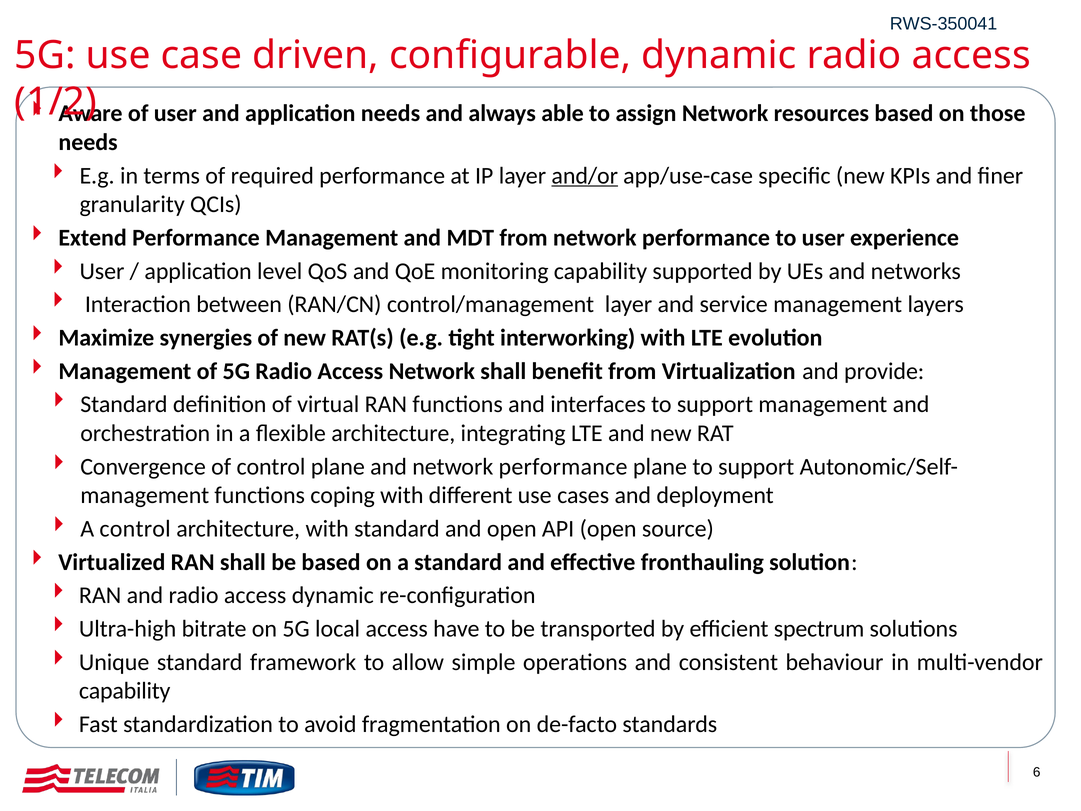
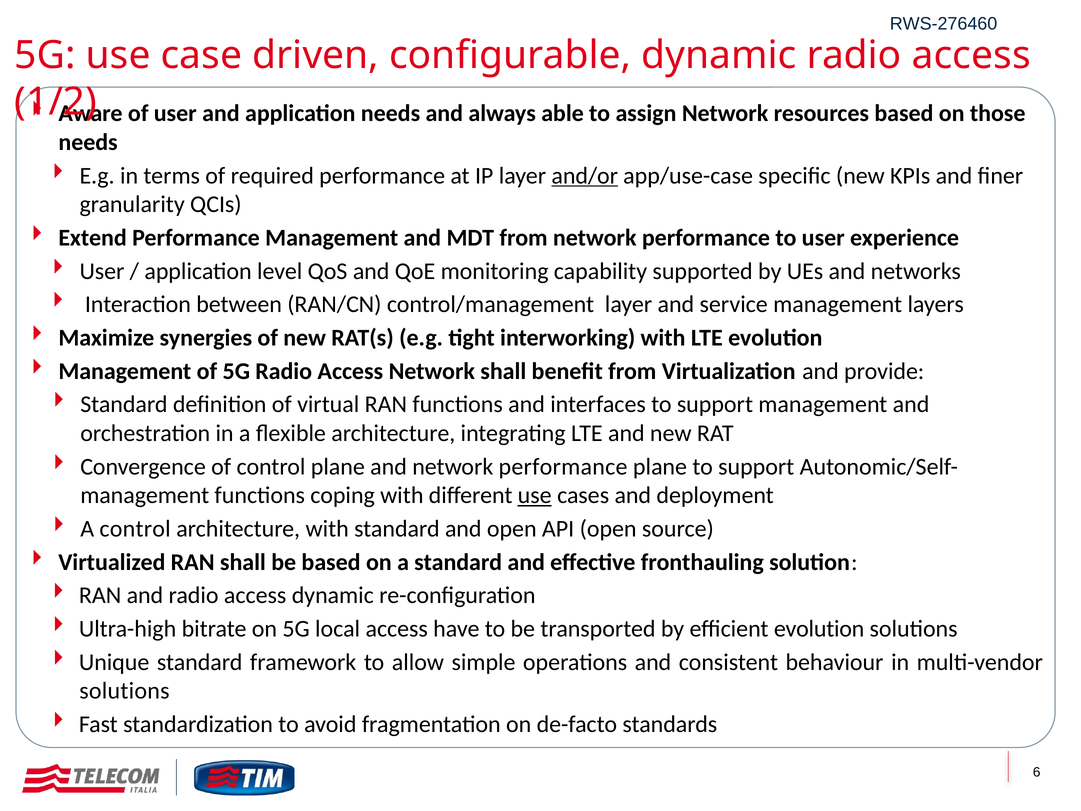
RWS-350041: RWS-350041 -> RWS-276460
use at (535, 495) underline: none -> present
efficient spectrum: spectrum -> evolution
capability at (125, 691): capability -> solutions
